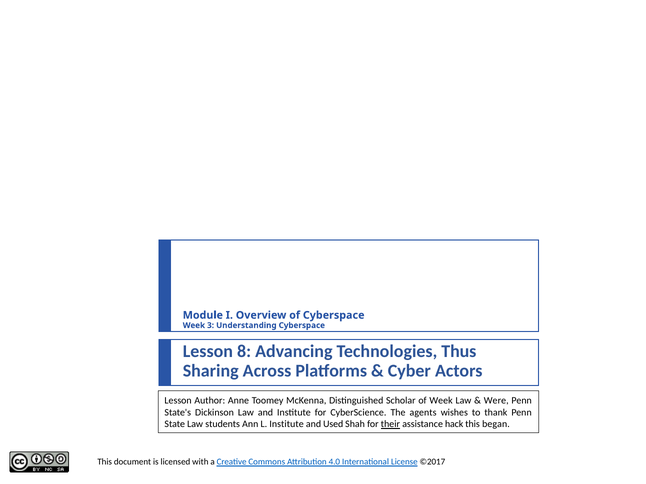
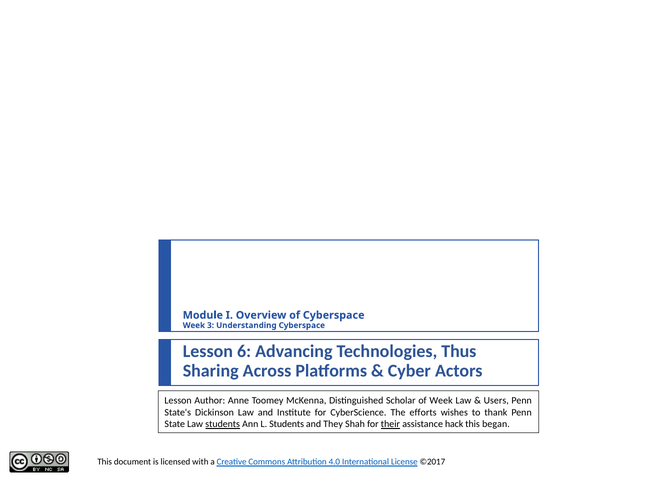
8: 8 -> 6
Were: Were -> Users
agents: agents -> efforts
students at (223, 425) underline: none -> present
L Institute: Institute -> Students
Used: Used -> They
